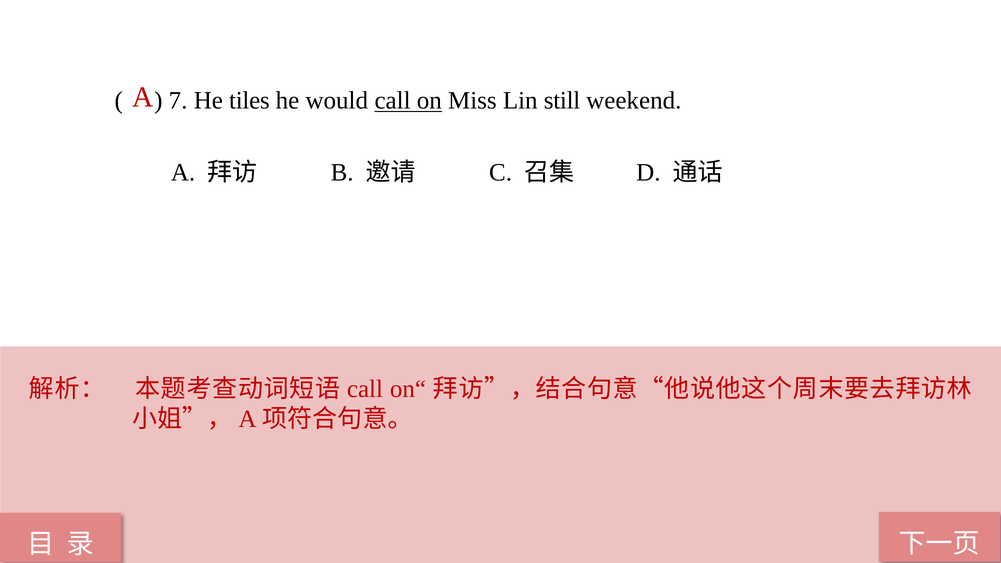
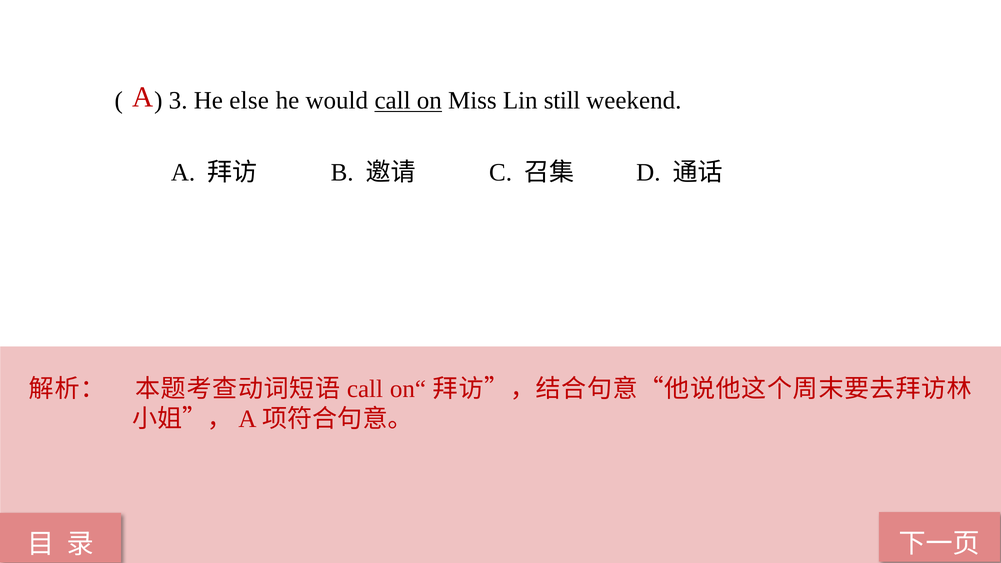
7: 7 -> 3
tiles: tiles -> else
